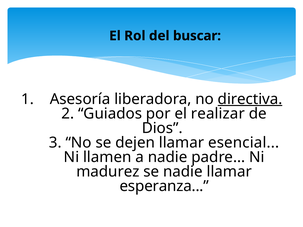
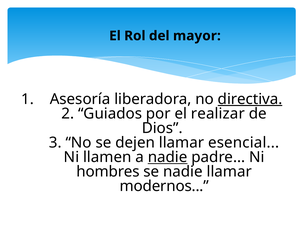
buscar: buscar -> mayor
nadie at (168, 157) underline: none -> present
madurez: madurez -> hombres
esperanza: esperanza -> modernos
